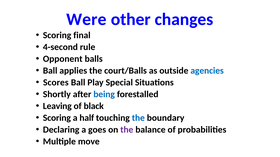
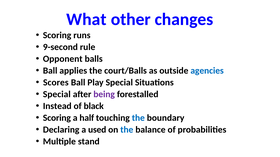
Were: Were -> What
final: final -> runs
4-second: 4-second -> 9-second
Shortly at (57, 95): Shortly -> Special
being colour: blue -> purple
Leaving: Leaving -> Instead
goes: goes -> used
the at (127, 130) colour: purple -> blue
move: move -> stand
